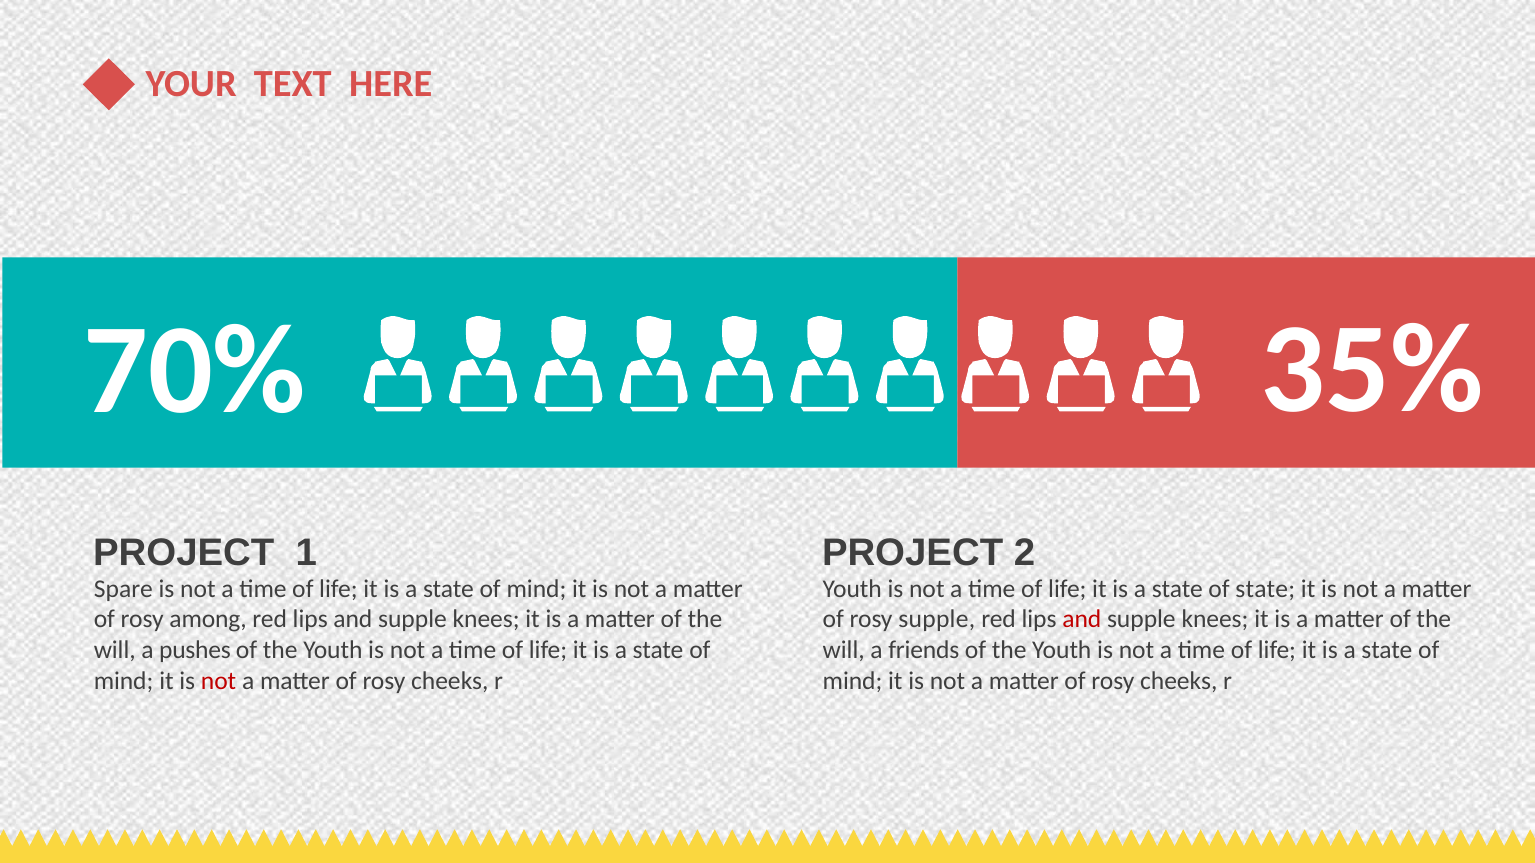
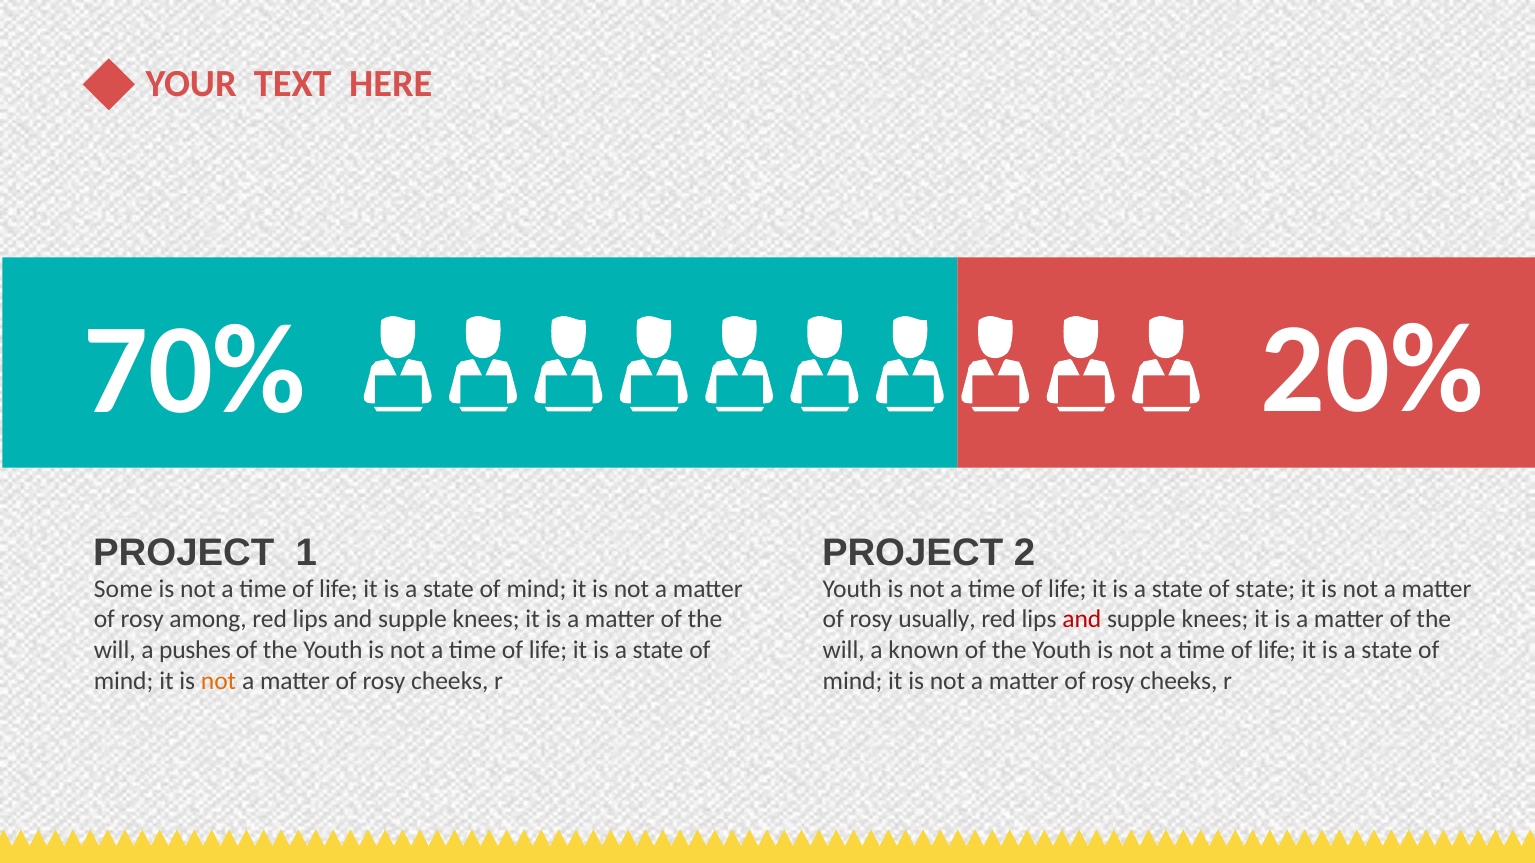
35%: 35% -> 20%
Spare: Spare -> Some
rosy supple: supple -> usually
friends: friends -> known
not at (219, 681) colour: red -> orange
